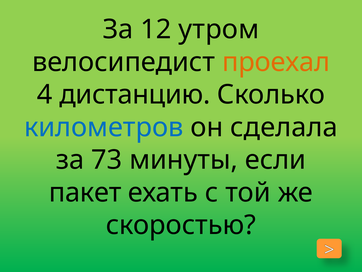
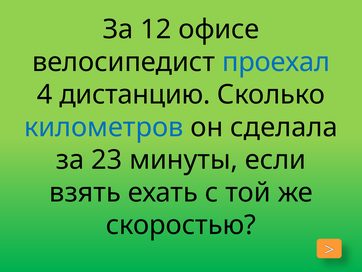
утром: утром -> офисе
проехал colour: orange -> blue
73: 73 -> 23
пакет: пакет -> взять
